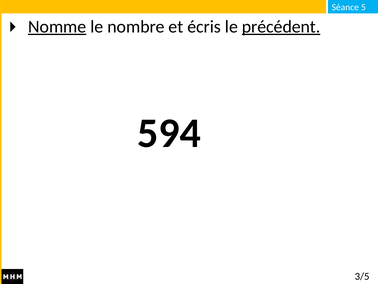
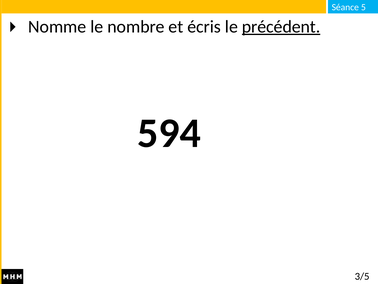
Nomme underline: present -> none
